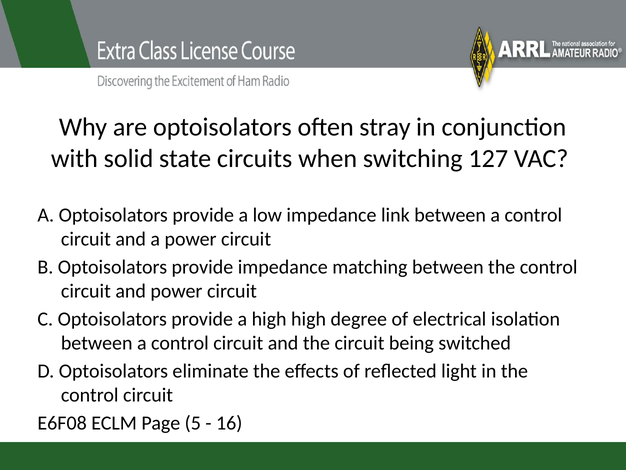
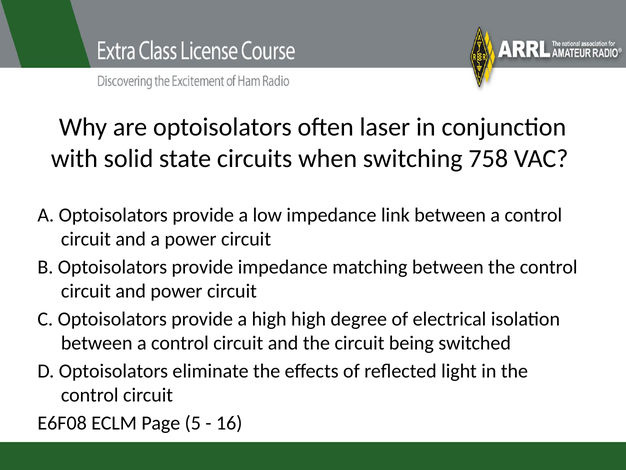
stray: stray -> laser
127: 127 -> 758
